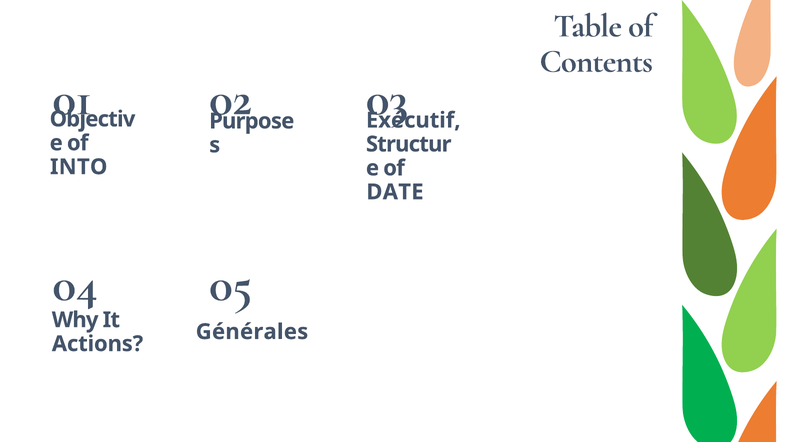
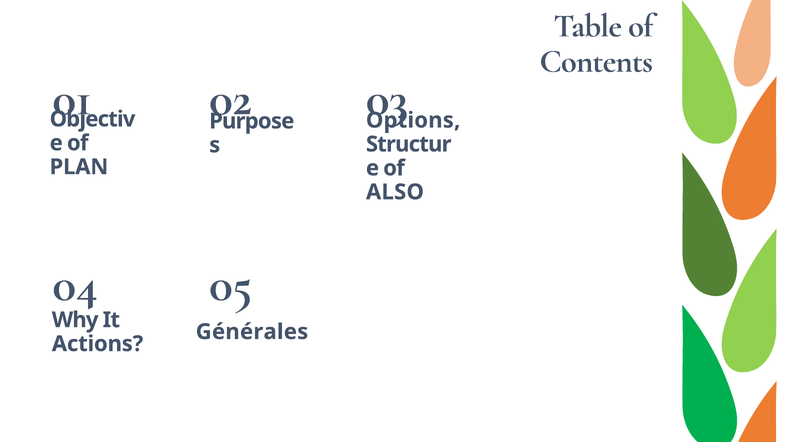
Exécutif: Exécutif -> Options
INTO: INTO -> PLAN
DATE: DATE -> ALSO
